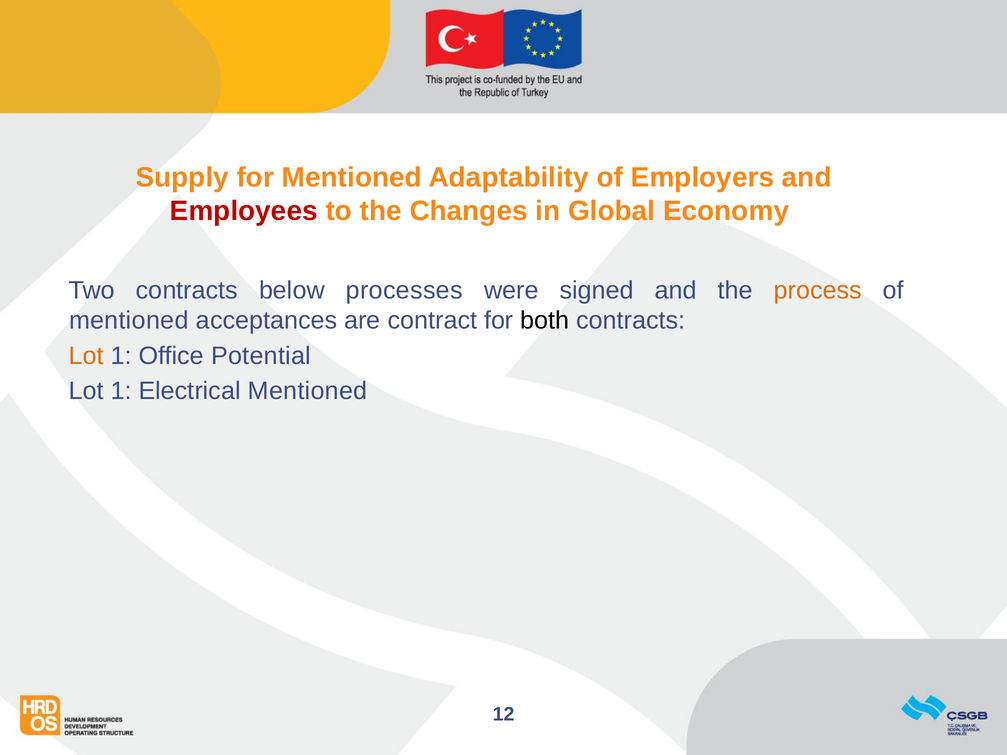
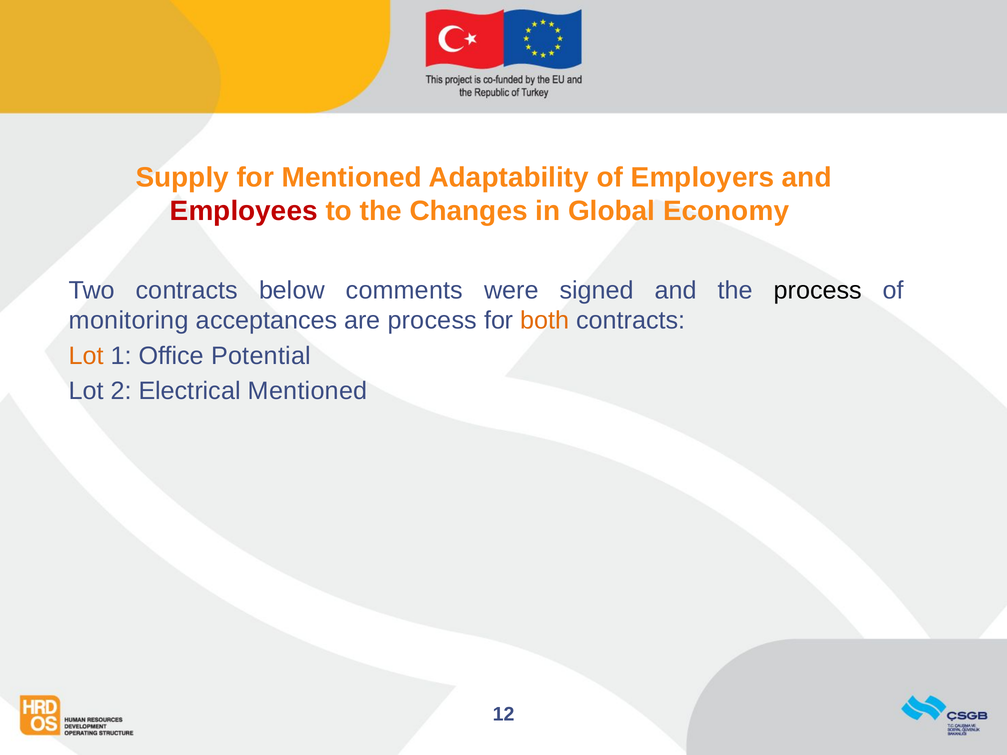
processes: processes -> comments
process at (818, 290) colour: orange -> black
mentioned at (129, 321): mentioned -> monitoring
are contract: contract -> process
both colour: black -> orange
1 at (121, 391): 1 -> 2
